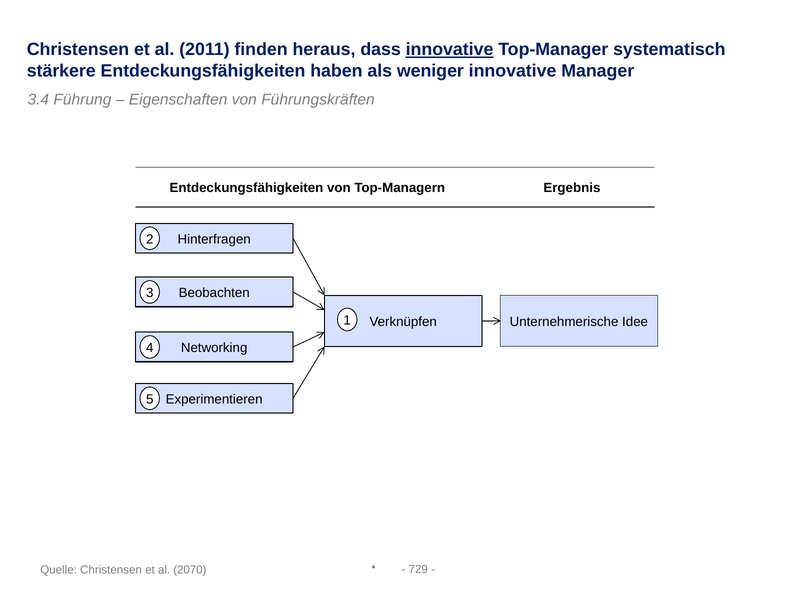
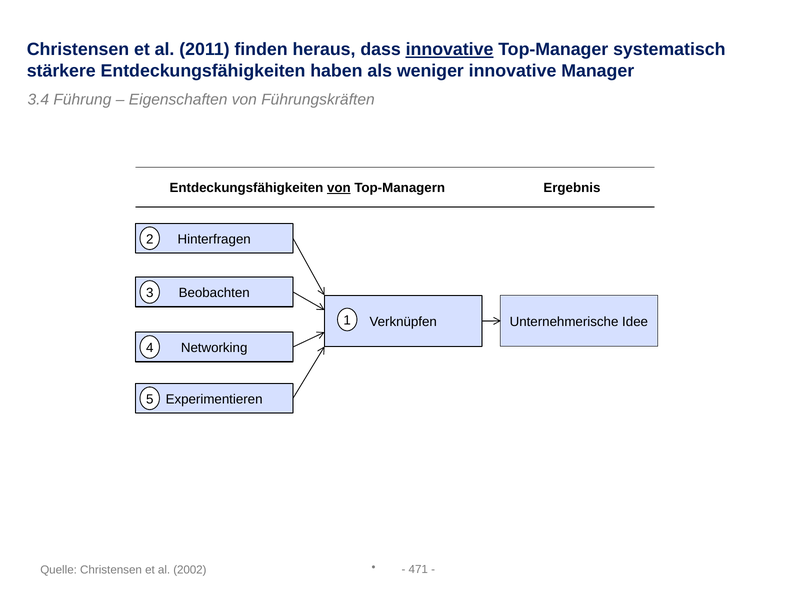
von at (339, 188) underline: none -> present
2070: 2070 -> 2002
729: 729 -> 471
